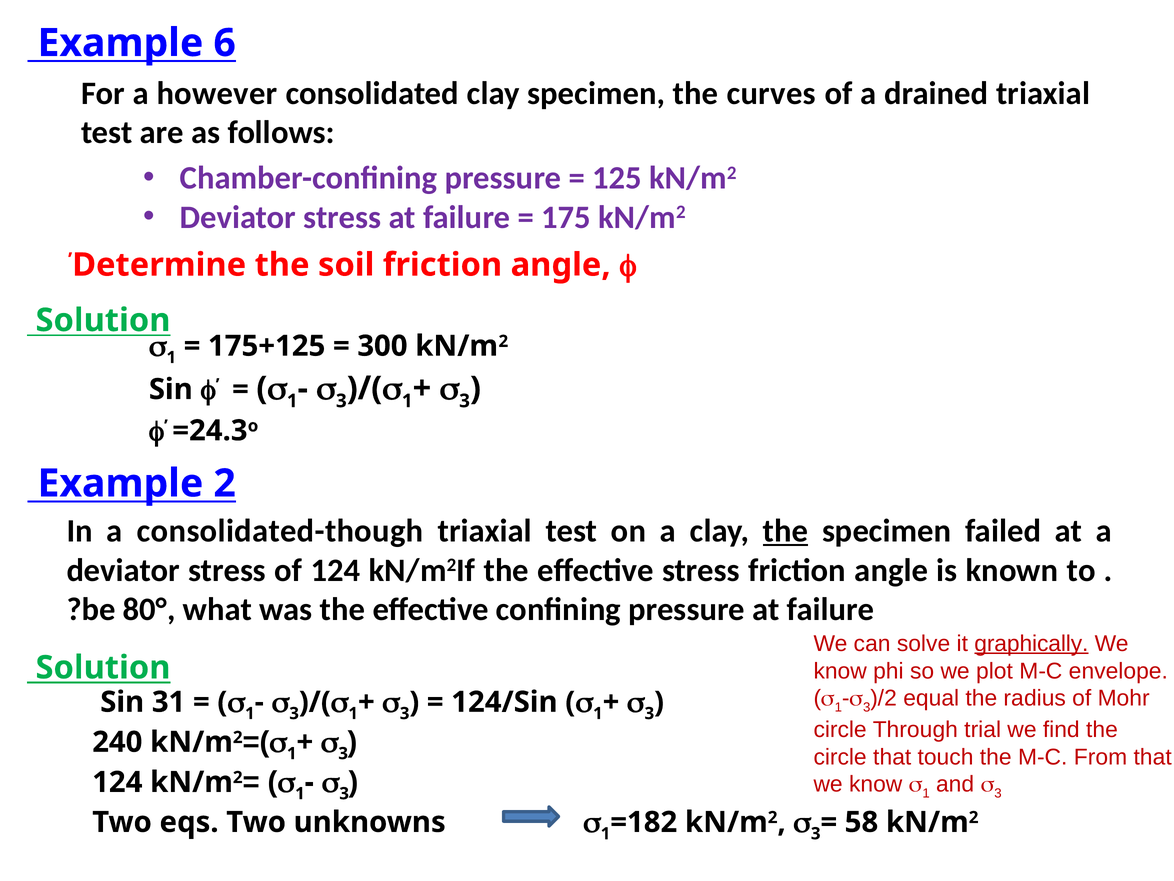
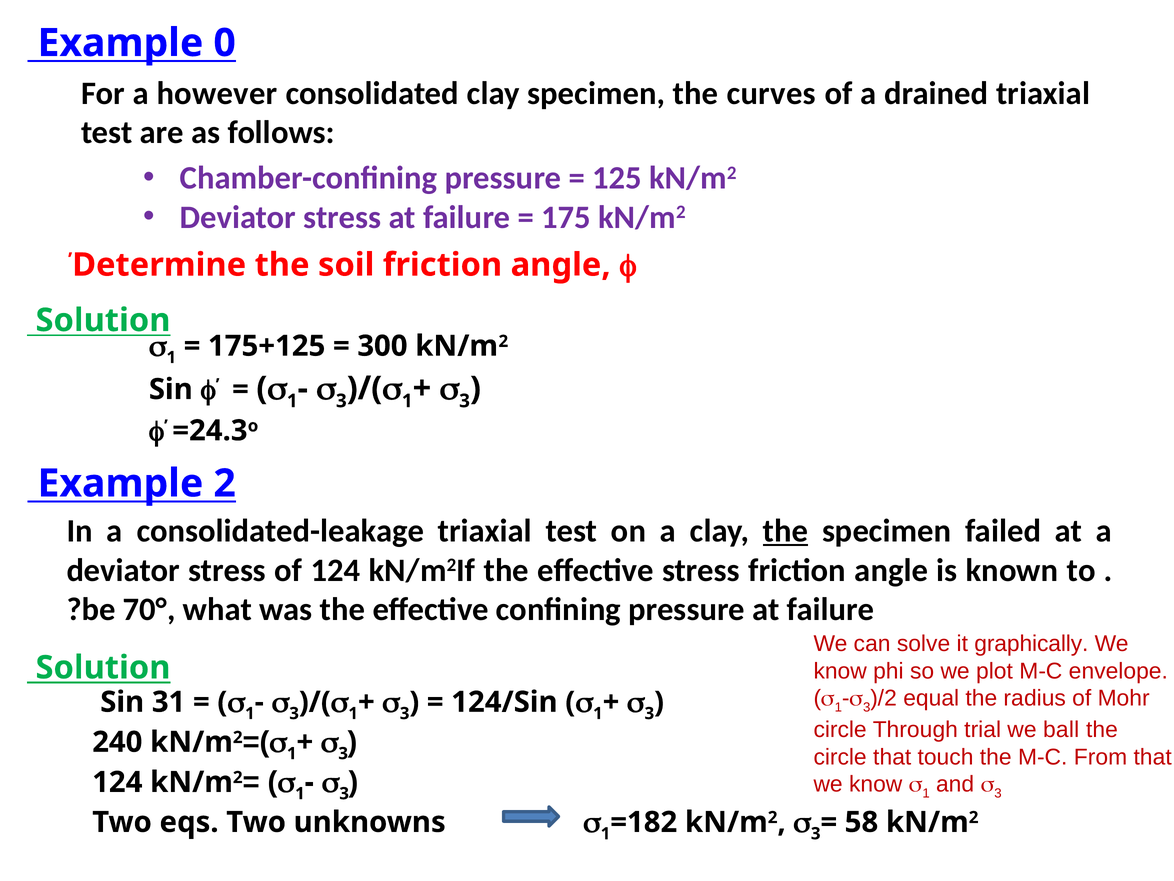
6: 6 -> 0
consolidated-though: consolidated-though -> consolidated-leakage
80°: 80° -> 70°
graphically underline: present -> none
find: find -> ball
